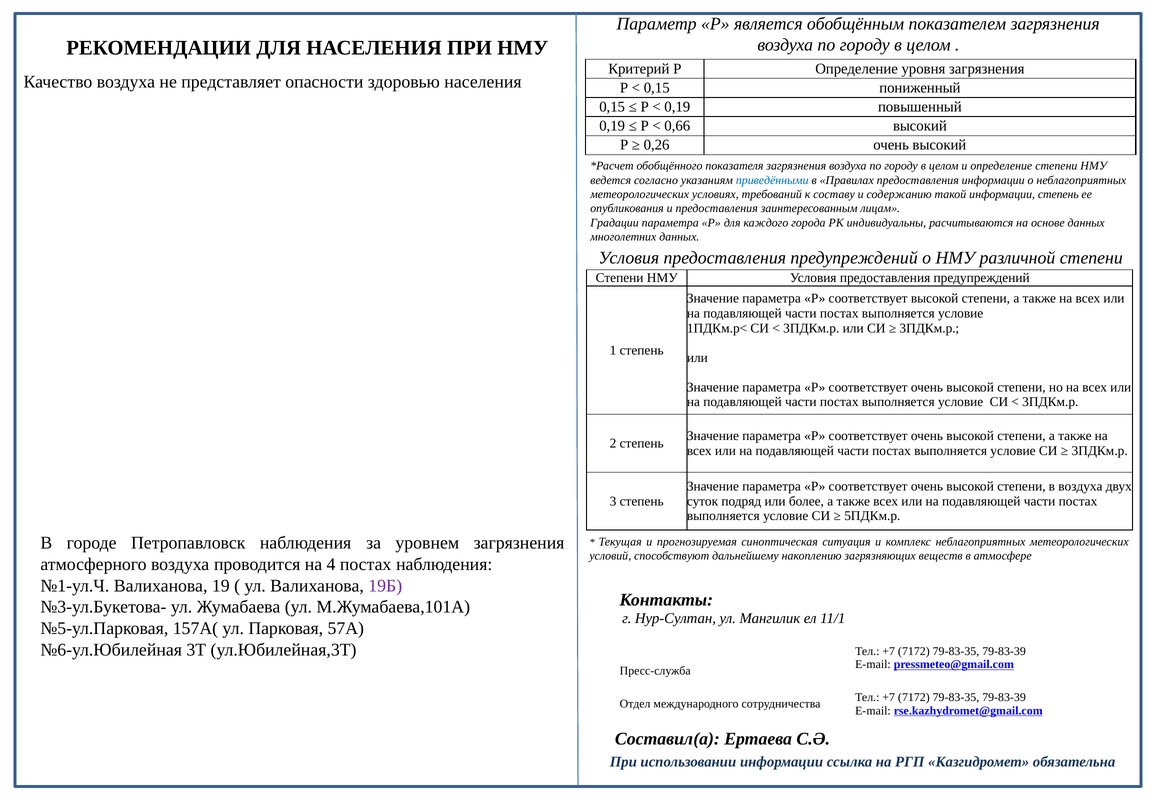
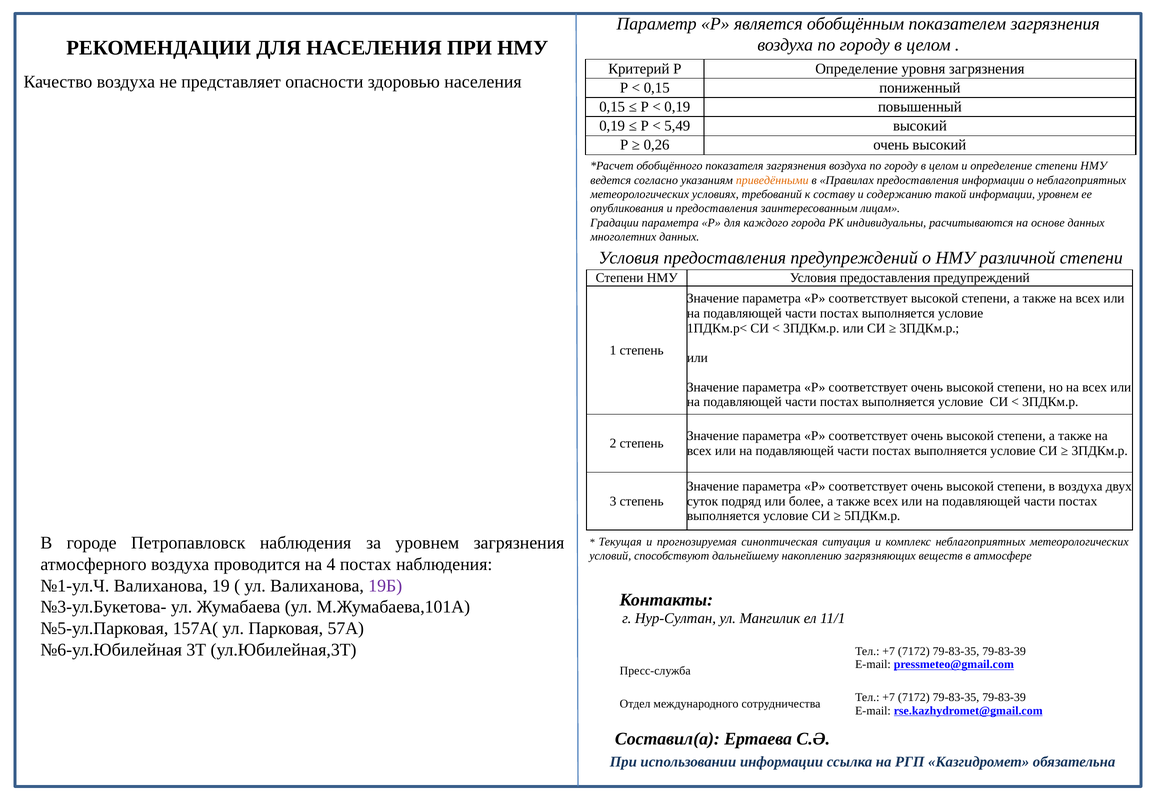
0,66: 0,66 -> 5,49
приведёнными colour: blue -> orange
информации степень: степень -> уровнем
